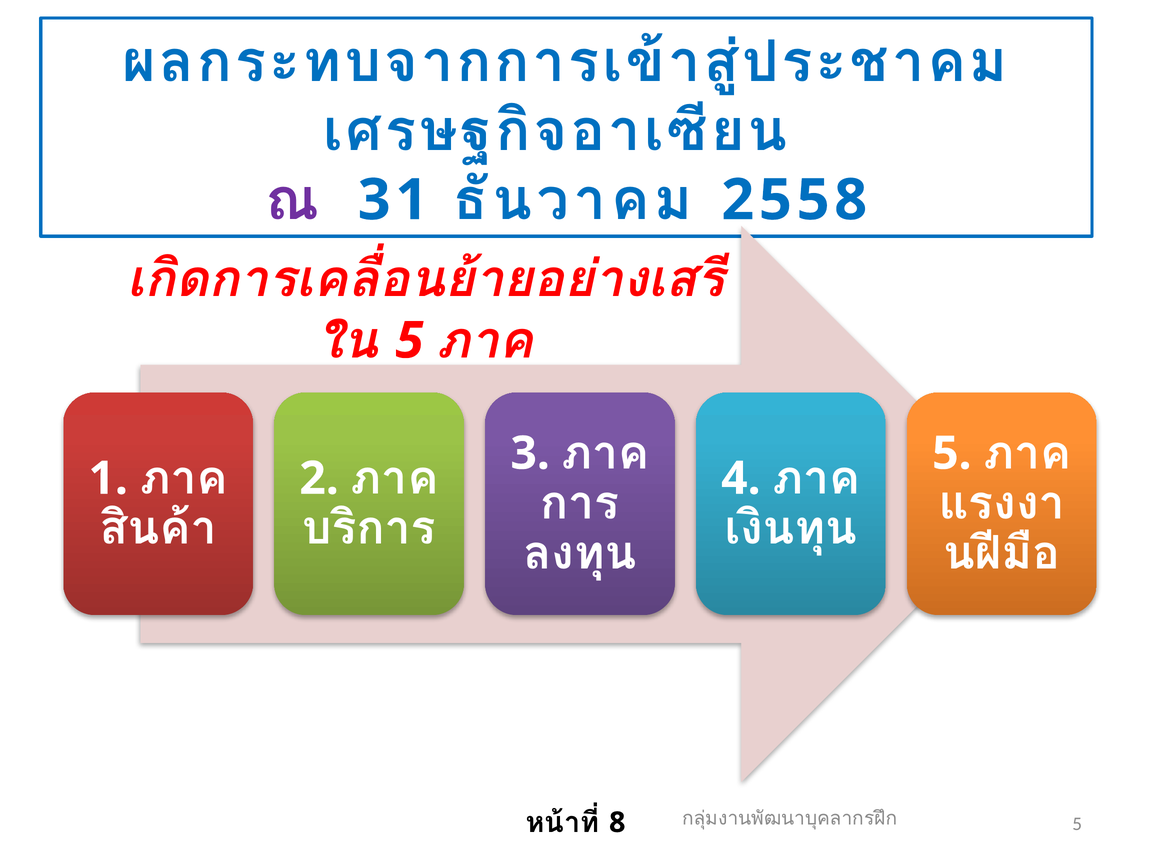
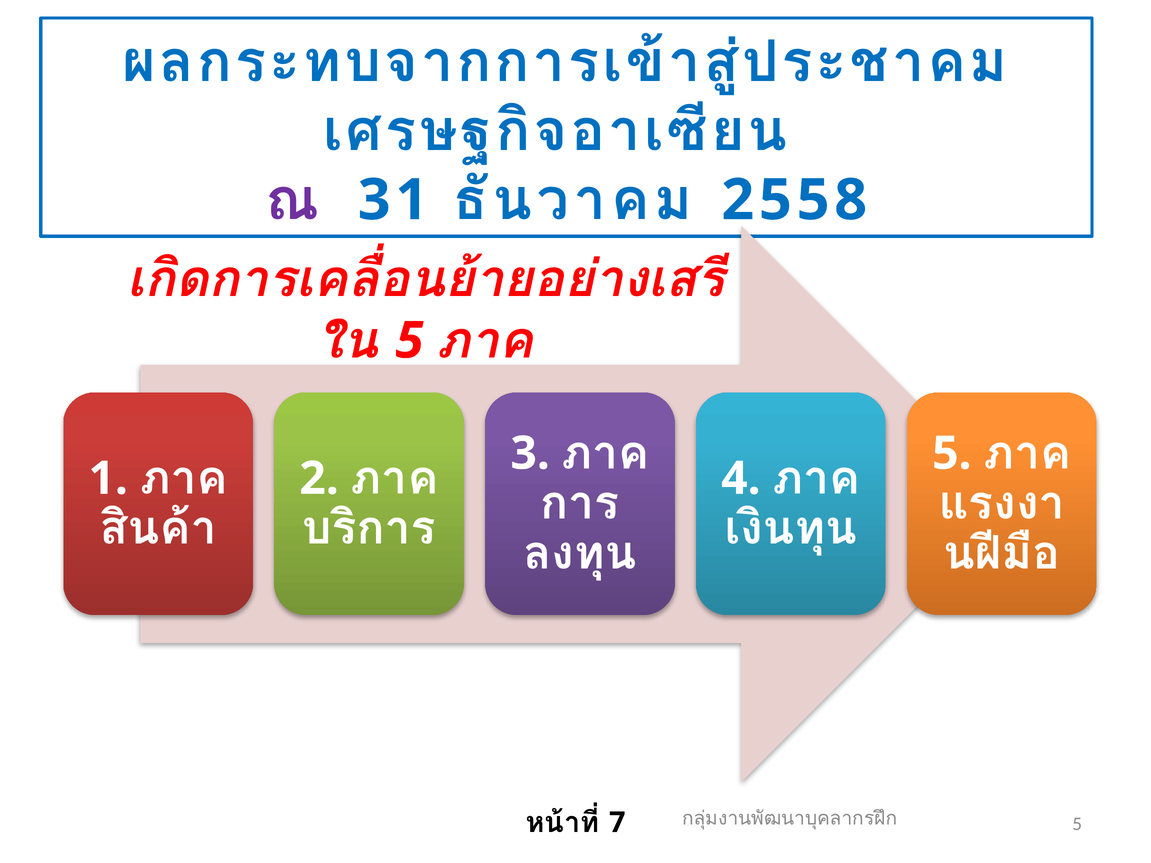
8: 8 -> 7
